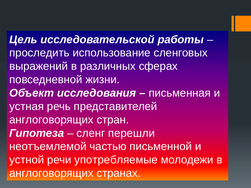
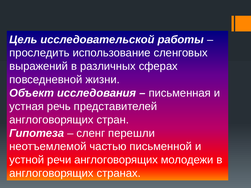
речи употребляемые: употребляемые -> англоговорящих
